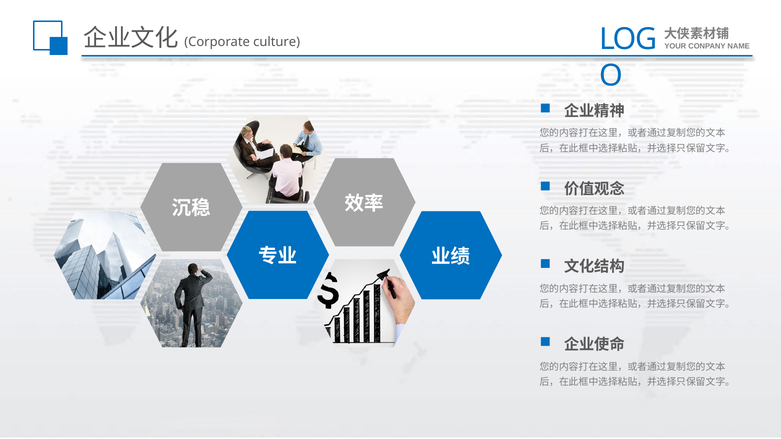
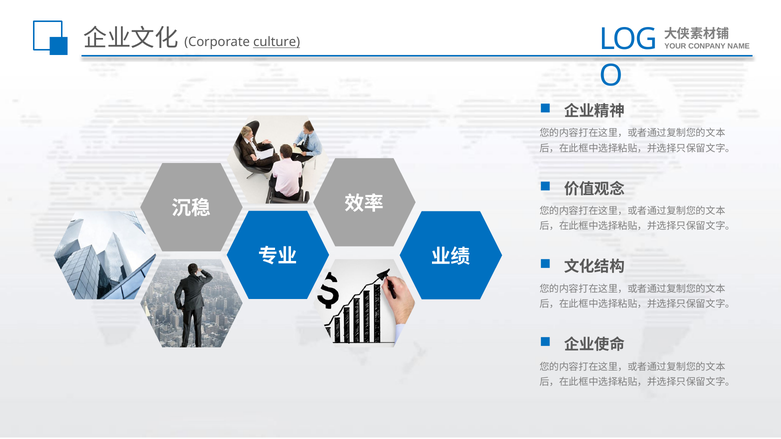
culture underline: none -> present
